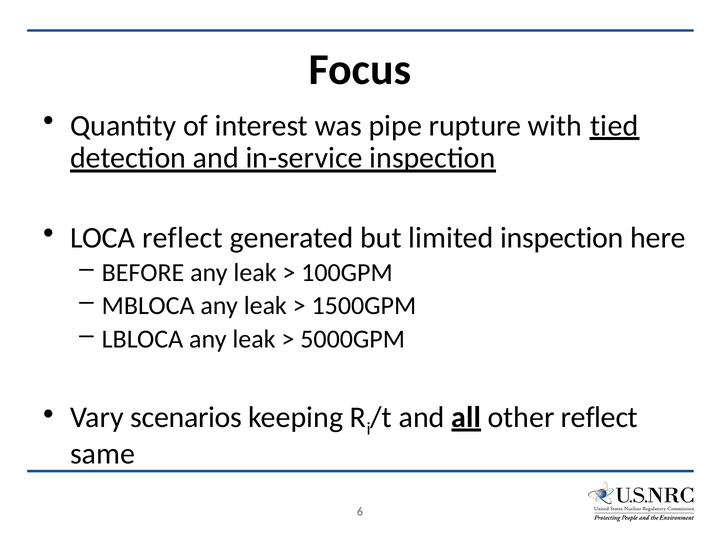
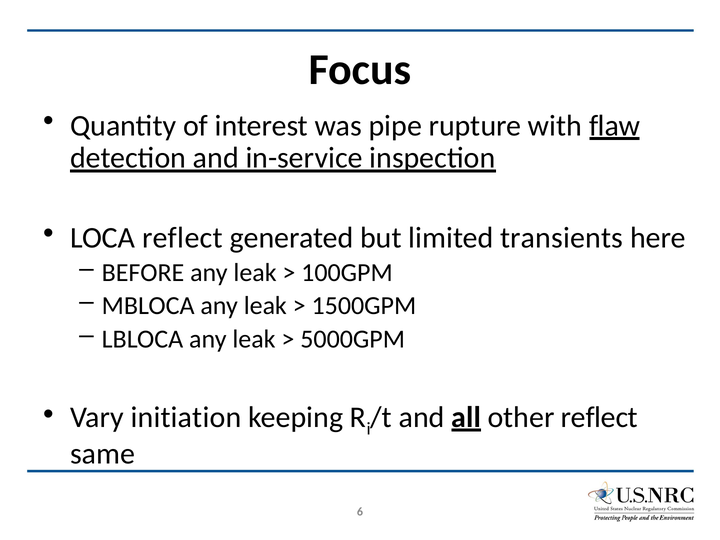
tied: tied -> flaw
limited inspection: inspection -> transients
scenarios: scenarios -> initiation
